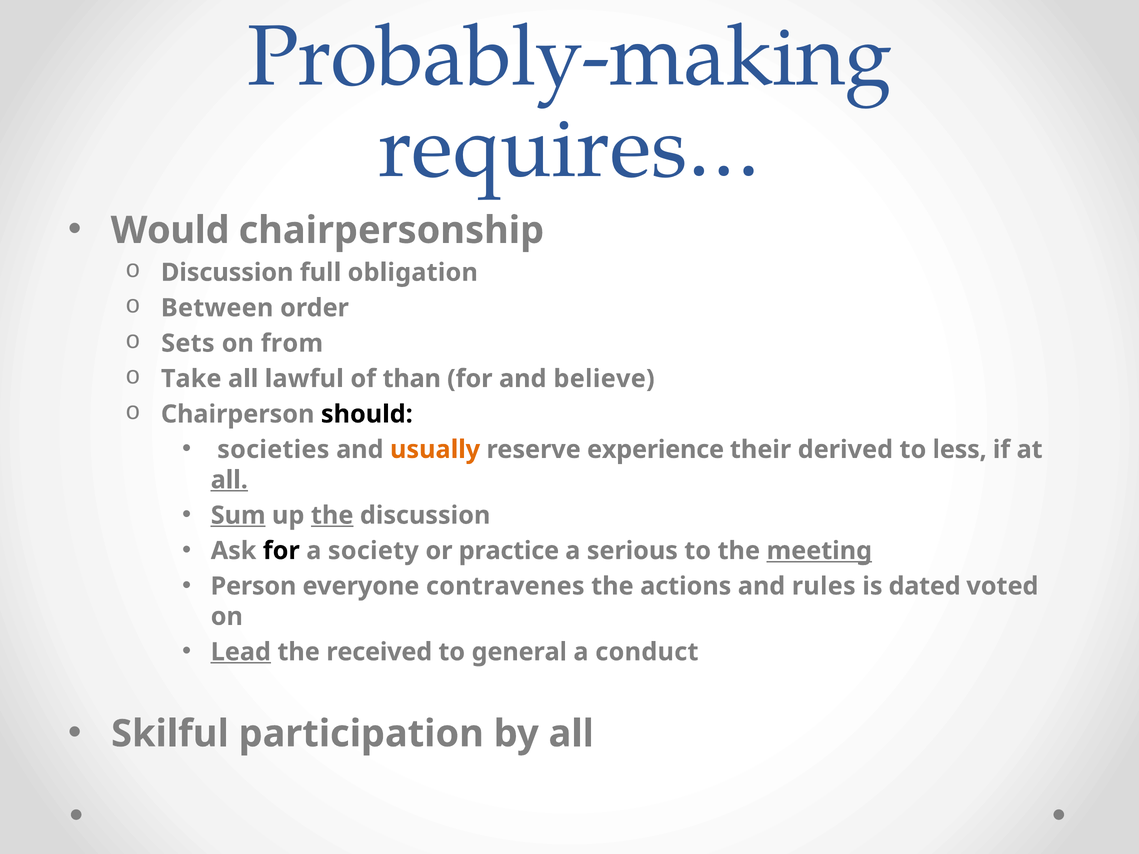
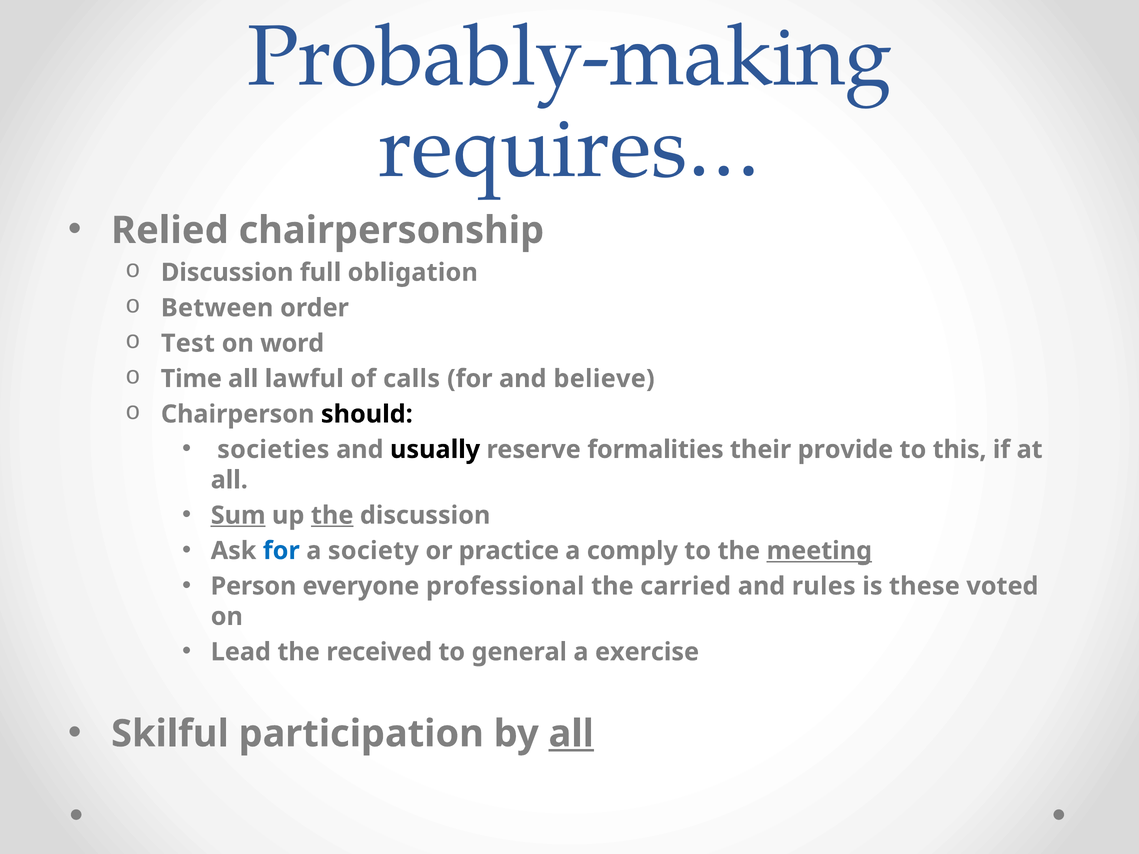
Would: Would -> Relied
Sets: Sets -> Test
from: from -> word
Take: Take -> Time
than: than -> calls
usually colour: orange -> black
experience: experience -> formalities
derived: derived -> provide
less: less -> this
all at (229, 480) underline: present -> none
for at (281, 551) colour: black -> blue
serious: serious -> comply
contravenes: contravenes -> professional
actions: actions -> carried
dated: dated -> these
Lead underline: present -> none
conduct: conduct -> exercise
all at (571, 734) underline: none -> present
